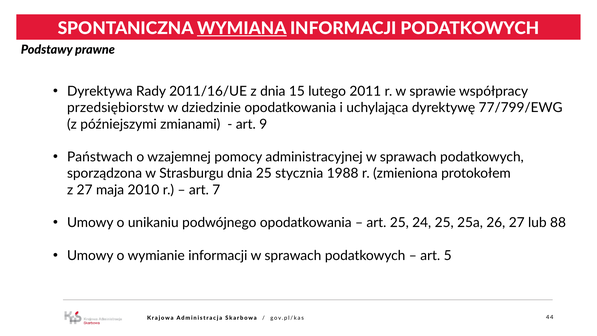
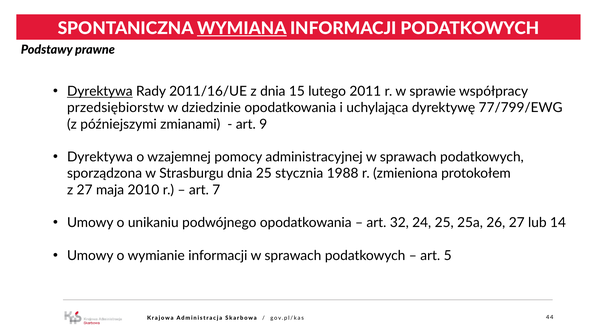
Dyrektywa at (100, 91) underline: none -> present
Państwach at (100, 157): Państwach -> Dyrektywa
art 25: 25 -> 32
88: 88 -> 14
